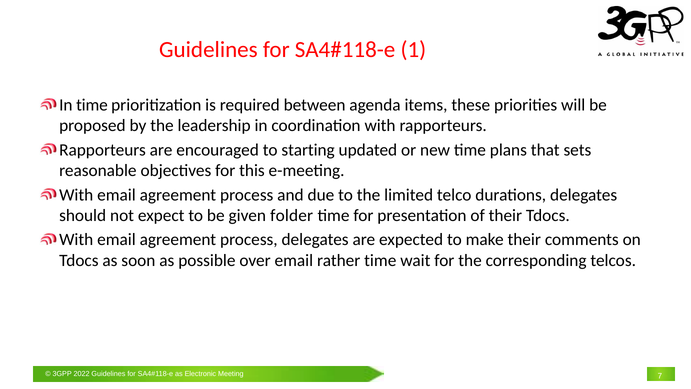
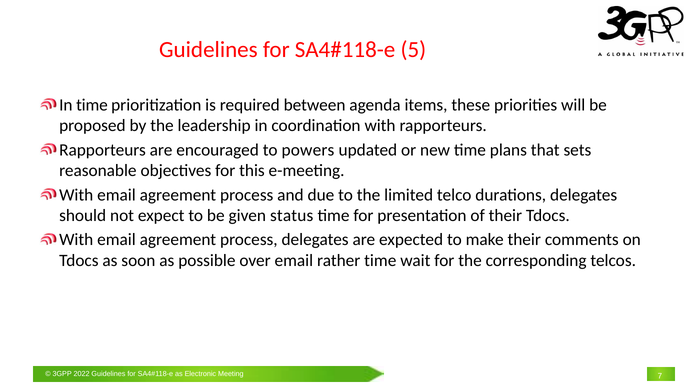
1: 1 -> 5
starting: starting -> powers
folder: folder -> status
